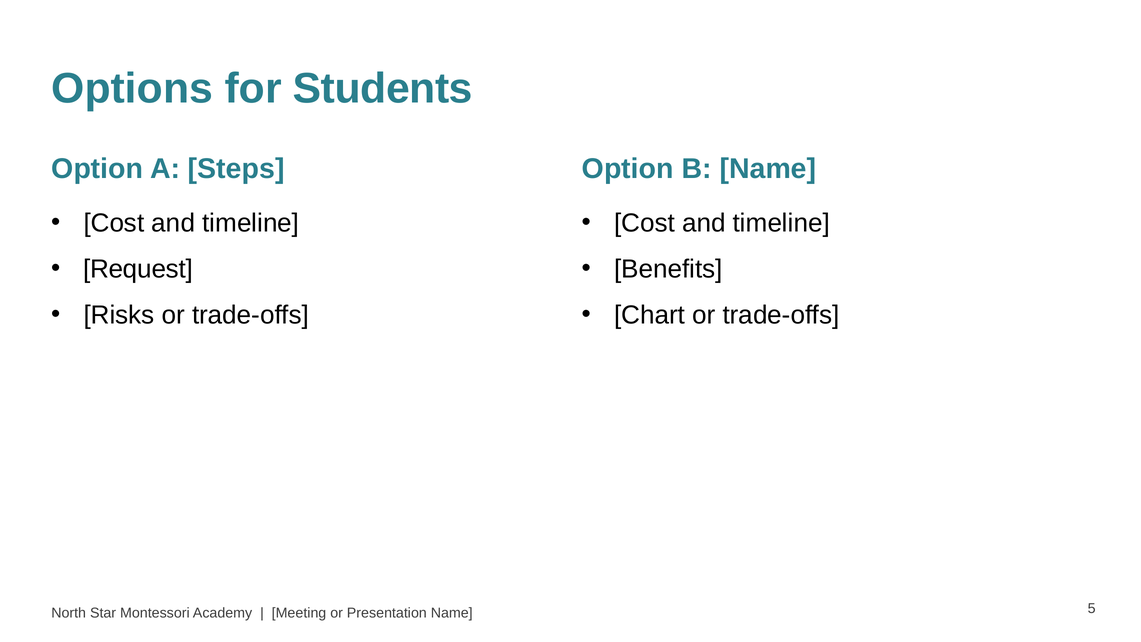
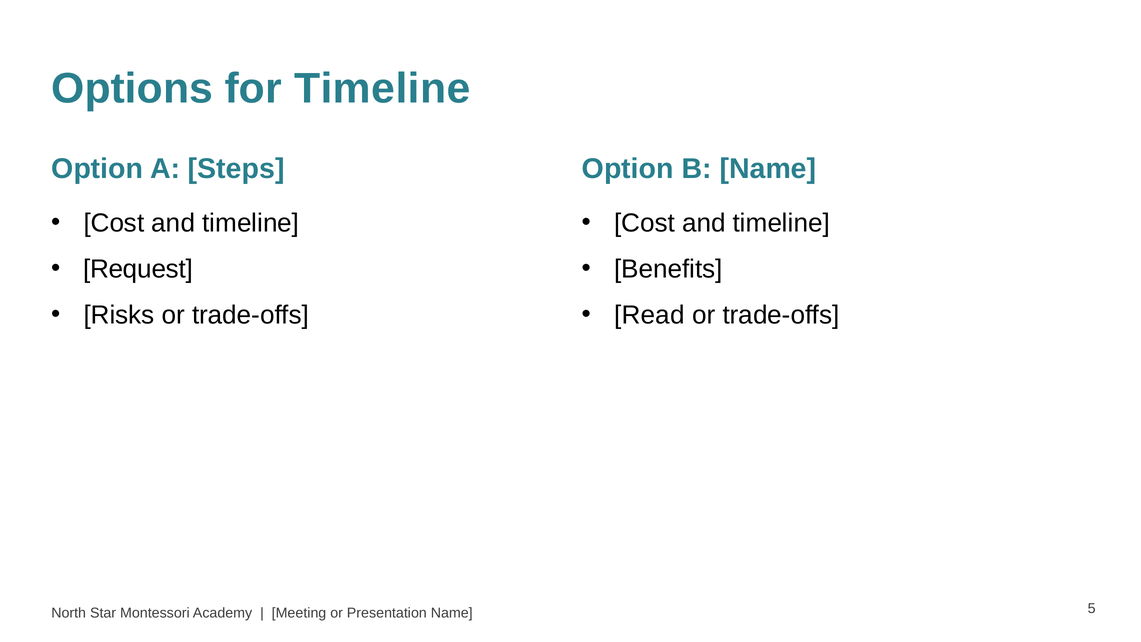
for Students: Students -> Timeline
Chart: Chart -> Read
